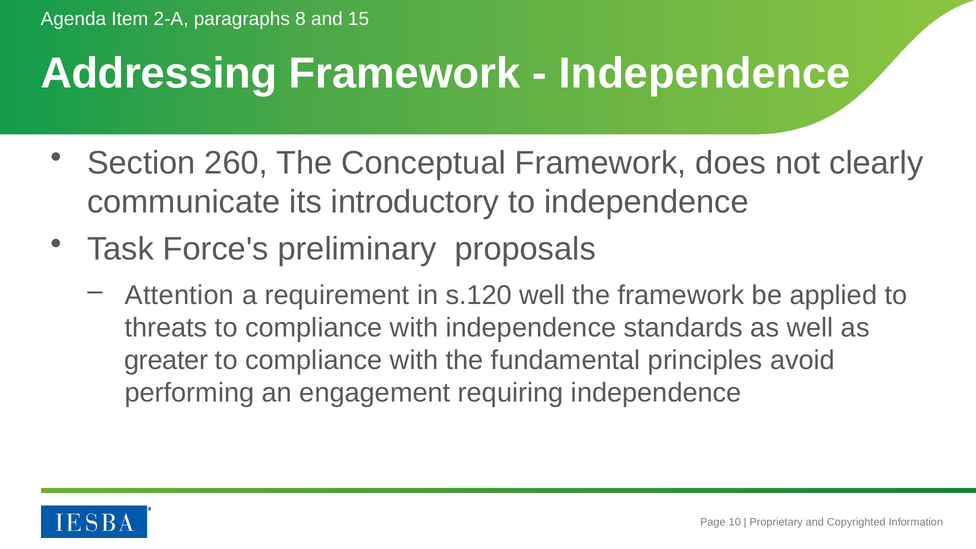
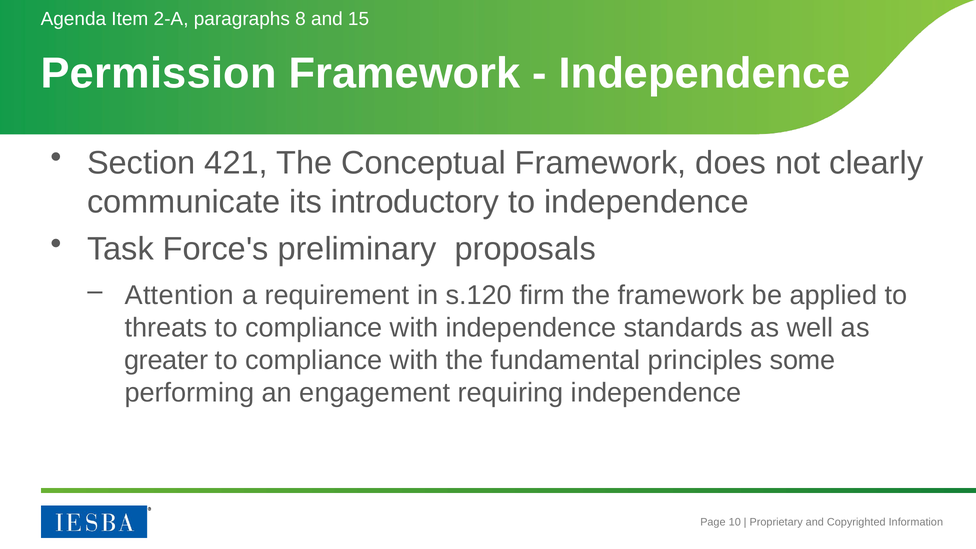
Addressing: Addressing -> Permission
260: 260 -> 421
s.120 well: well -> firm
avoid: avoid -> some
